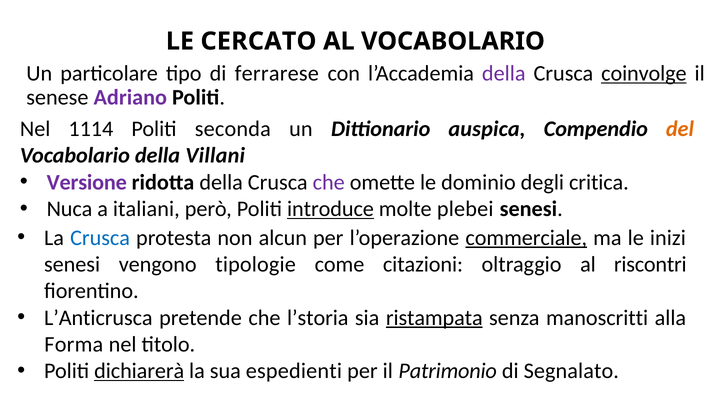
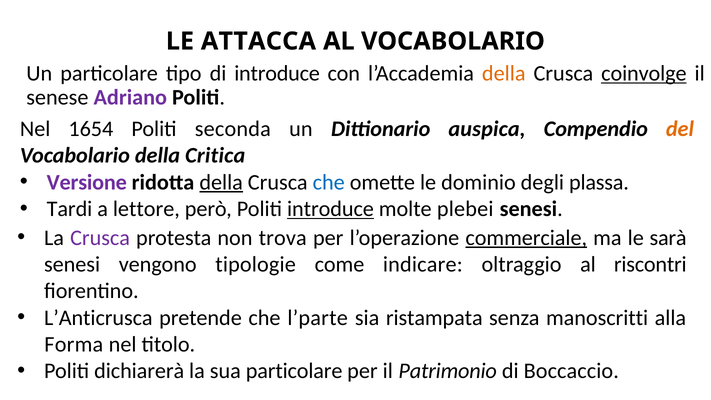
CERCATO: CERCATO -> ATTACCA
di ferrarese: ferrarese -> introduce
della at (504, 74) colour: purple -> orange
1114: 1114 -> 1654
Villani: Villani -> Critica
della at (221, 182) underline: none -> present
che at (329, 182) colour: purple -> blue
critica: critica -> plassa
Nuca: Nuca -> Tardi
italiani: italiani -> lettore
Crusca at (100, 238) colour: blue -> purple
alcun: alcun -> trova
inizi: inizi -> sarà
citazioni: citazioni -> indicare
l’storia: l’storia -> l’parte
ristampata underline: present -> none
dichiarerà underline: present -> none
sua espedienti: espedienti -> particolare
Segnalato: Segnalato -> Boccaccio
